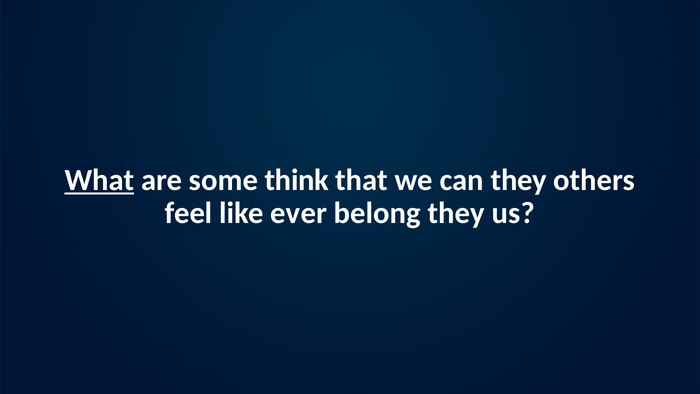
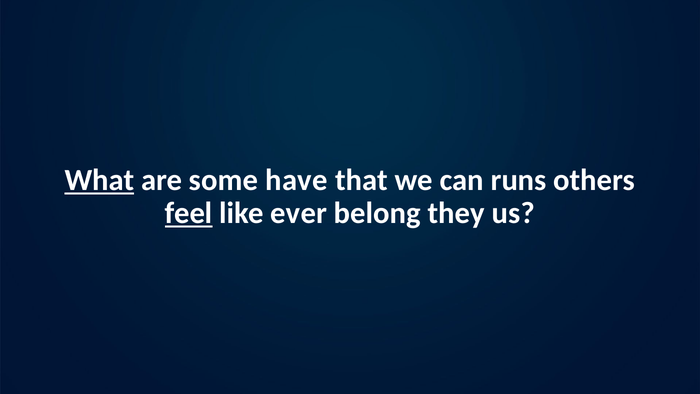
think: think -> have
can they: they -> runs
feel underline: none -> present
